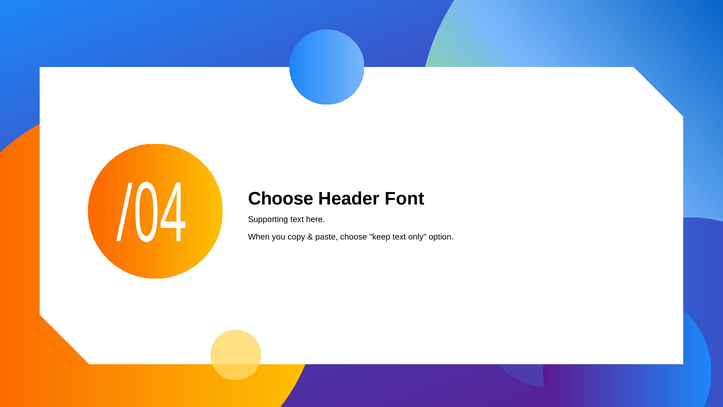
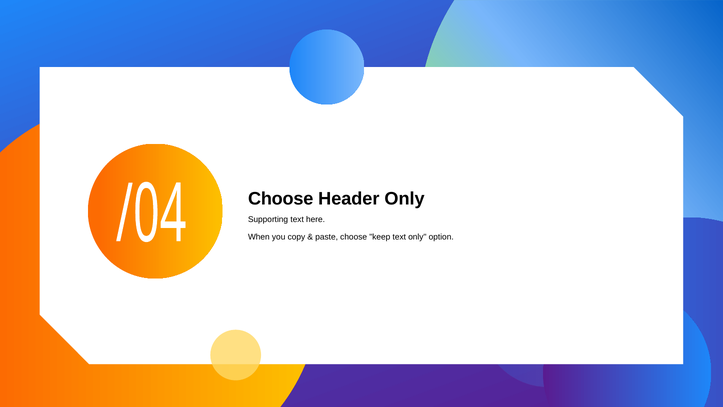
Header Font: Font -> Only
